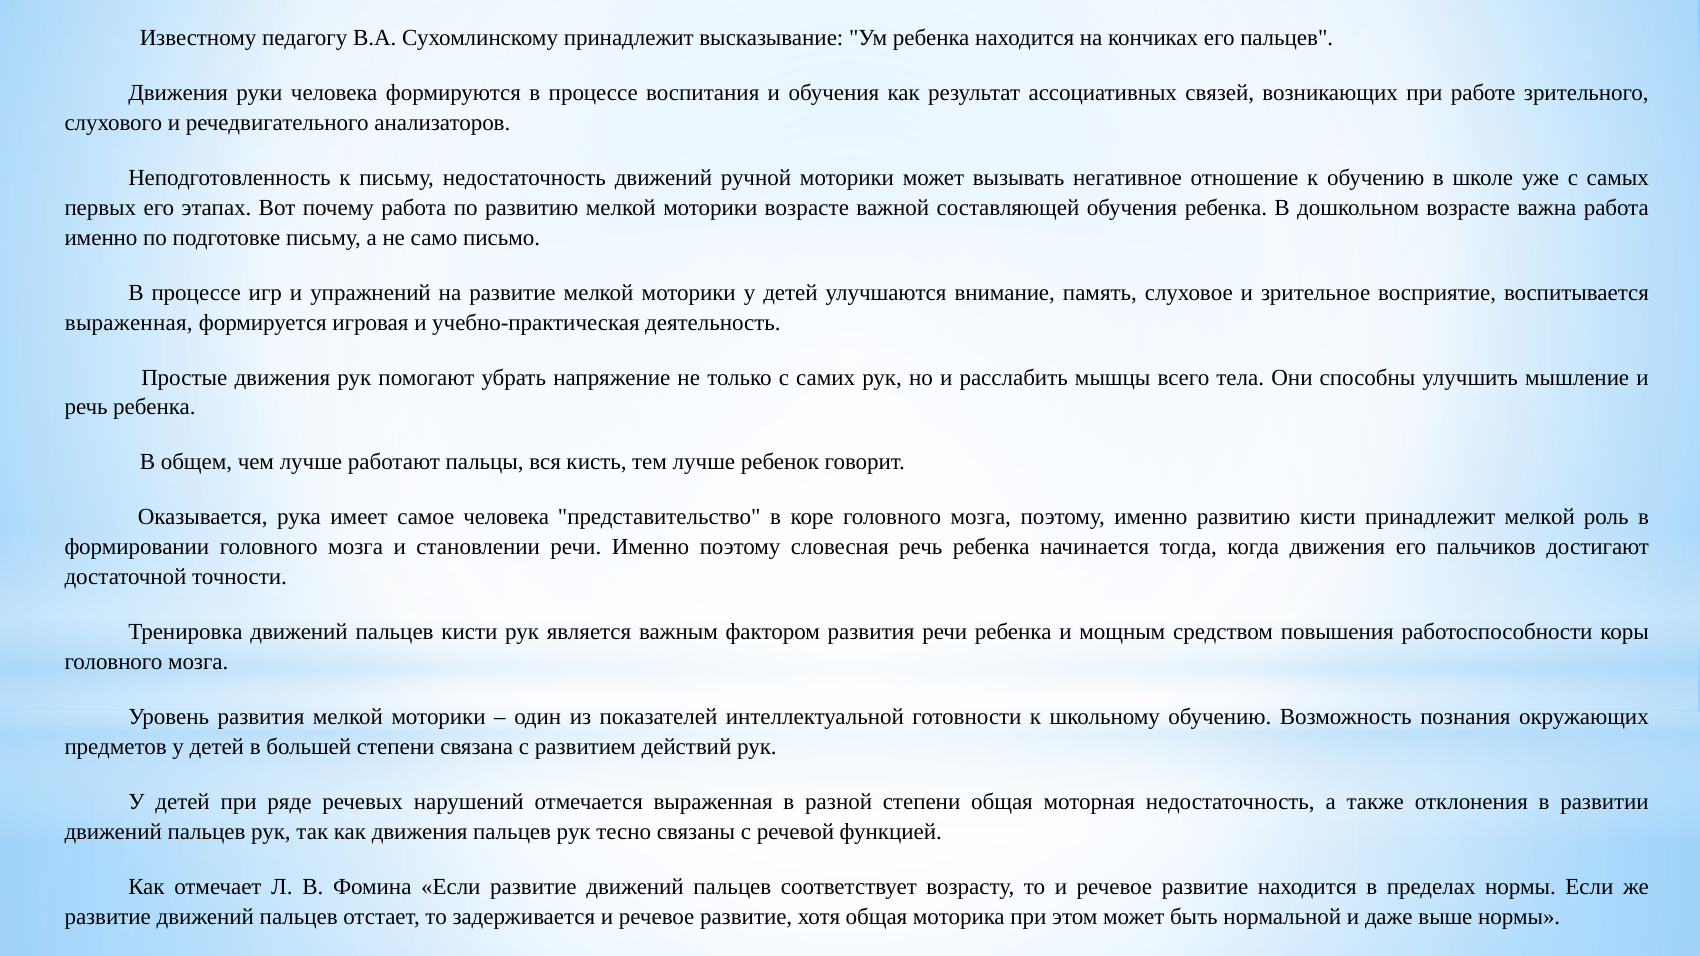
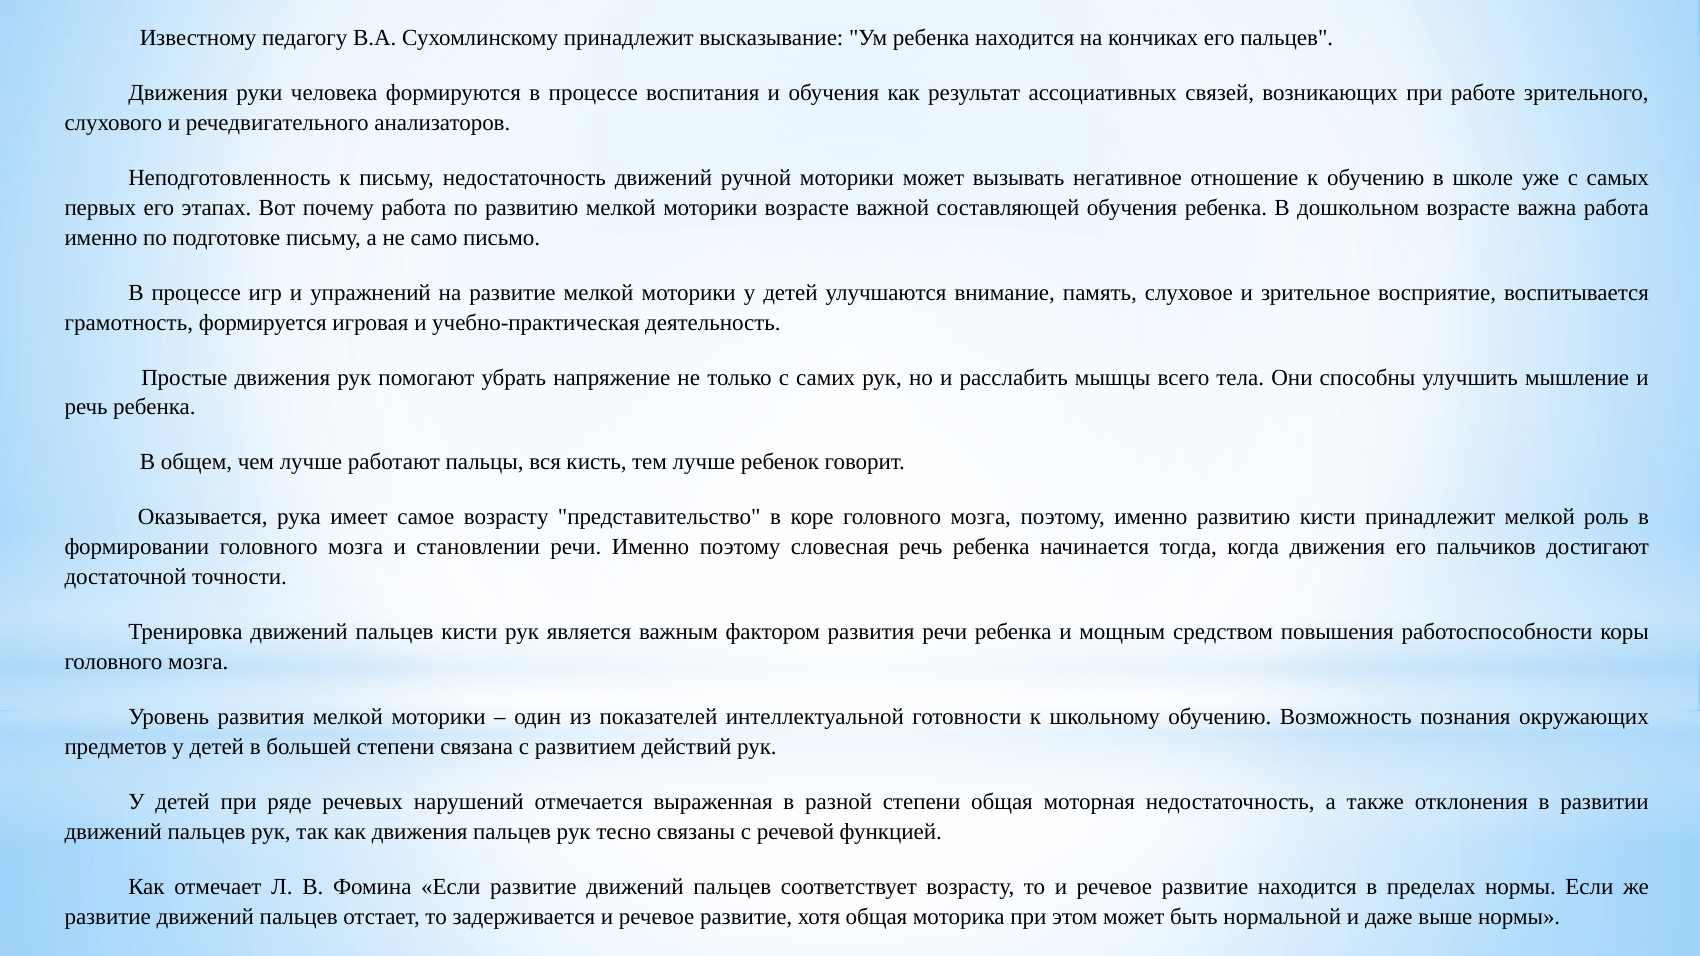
выраженная at (129, 322): выраженная -> грамотность
самое человека: человека -> возрасту
